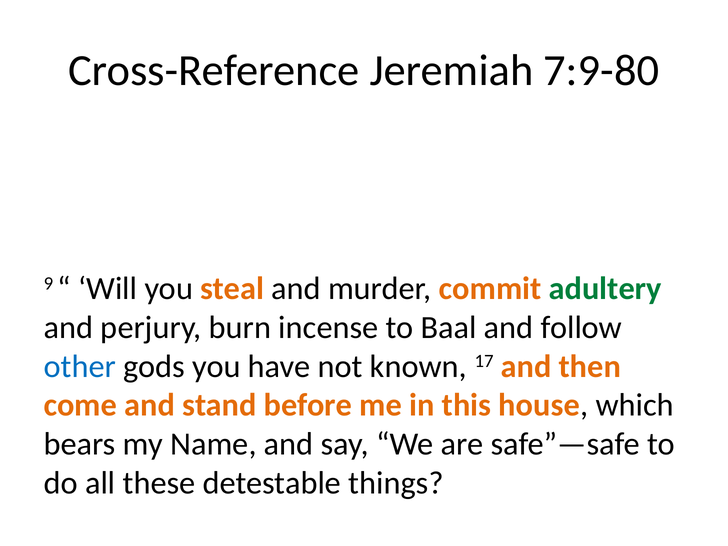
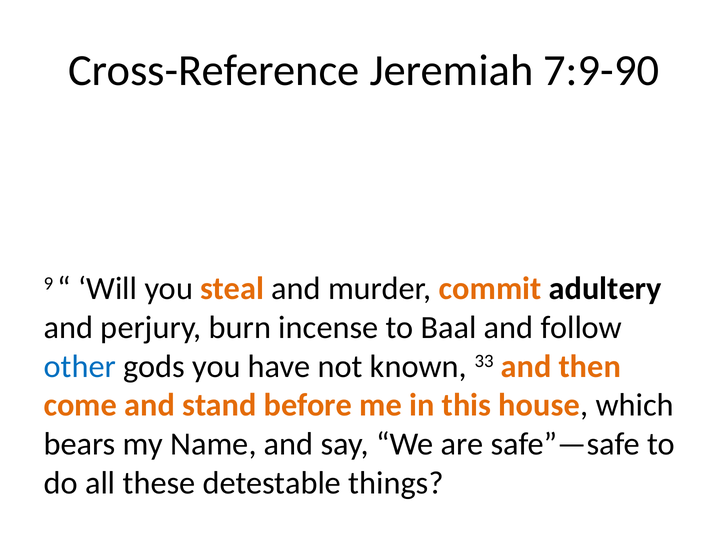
7:9-80: 7:9-80 -> 7:9-90
adultery colour: green -> black
17: 17 -> 33
